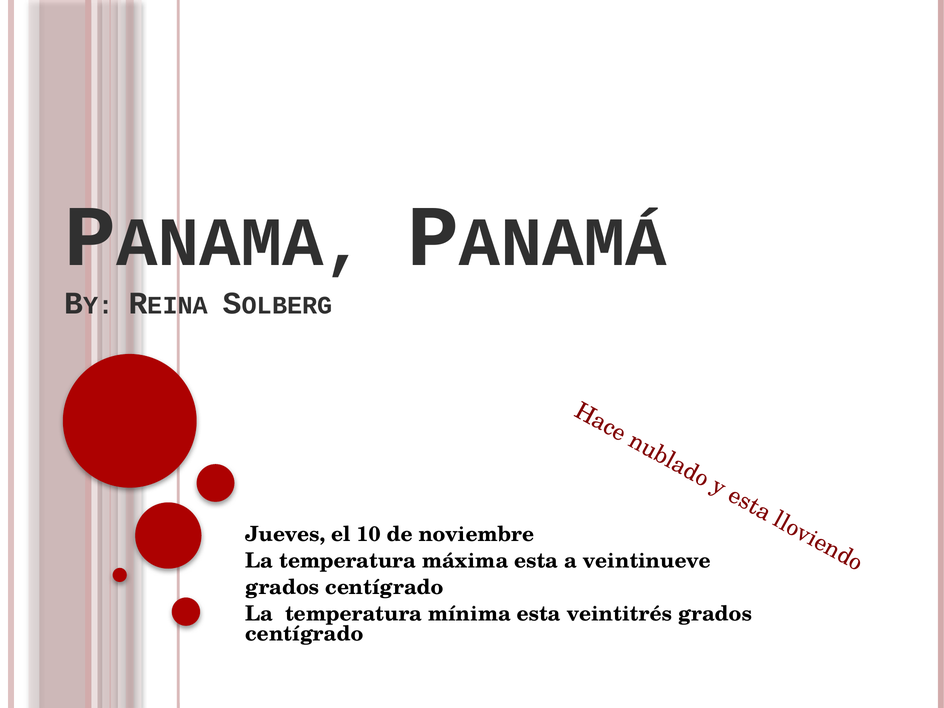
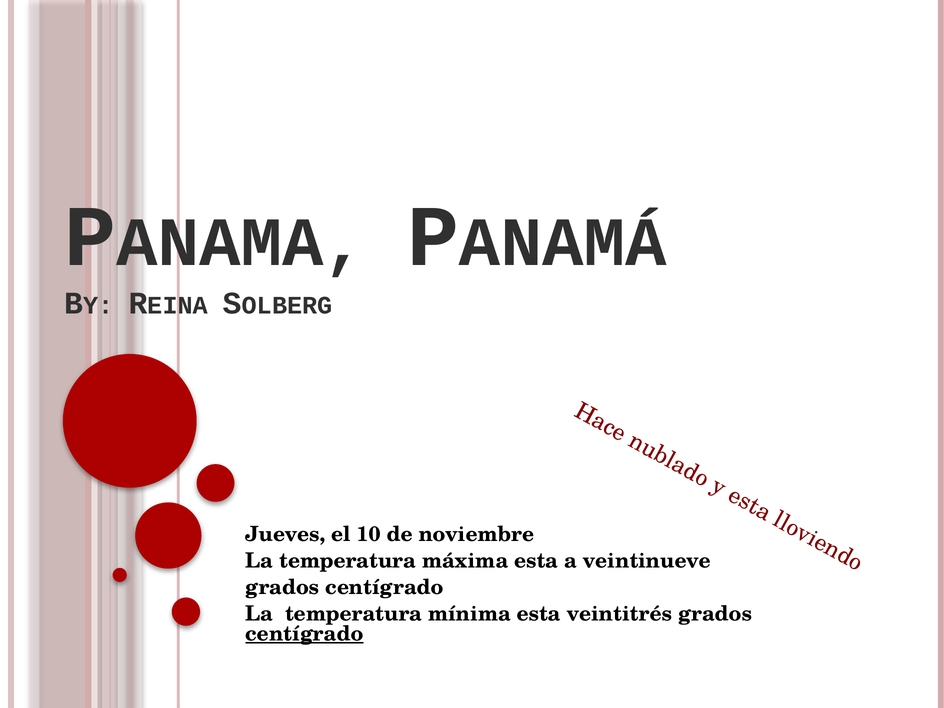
centígrado at (304, 634) underline: none -> present
